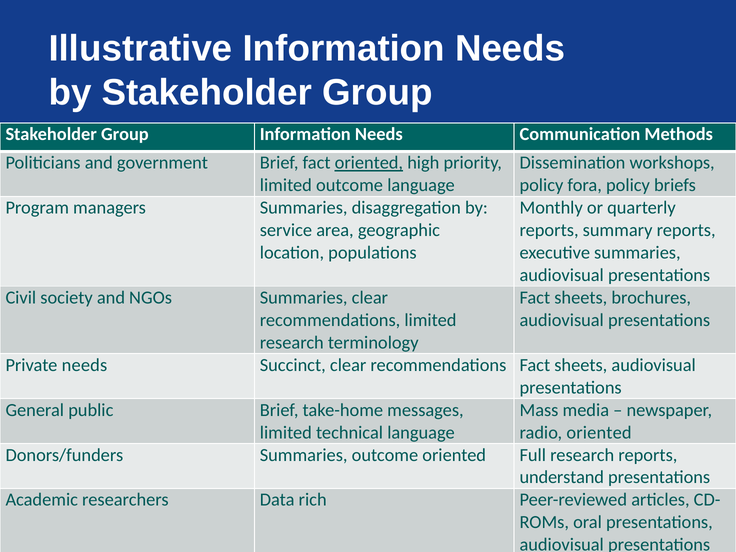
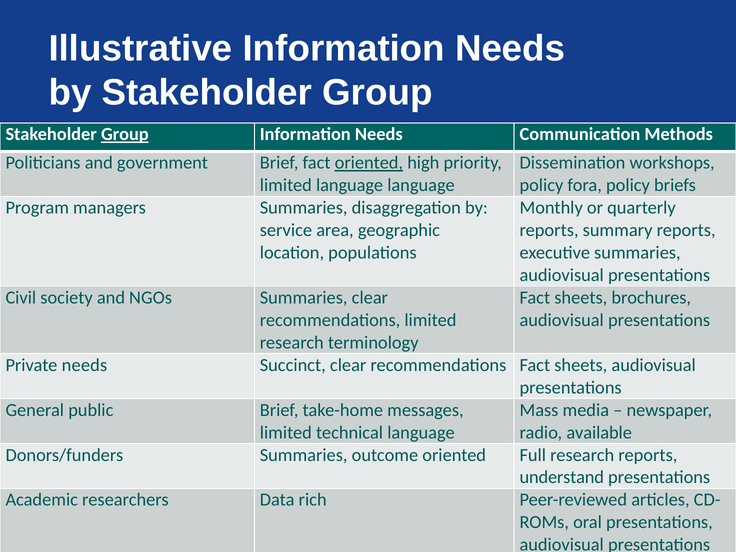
Group at (125, 134) underline: none -> present
limited outcome: outcome -> language
radio oriented: oriented -> available
